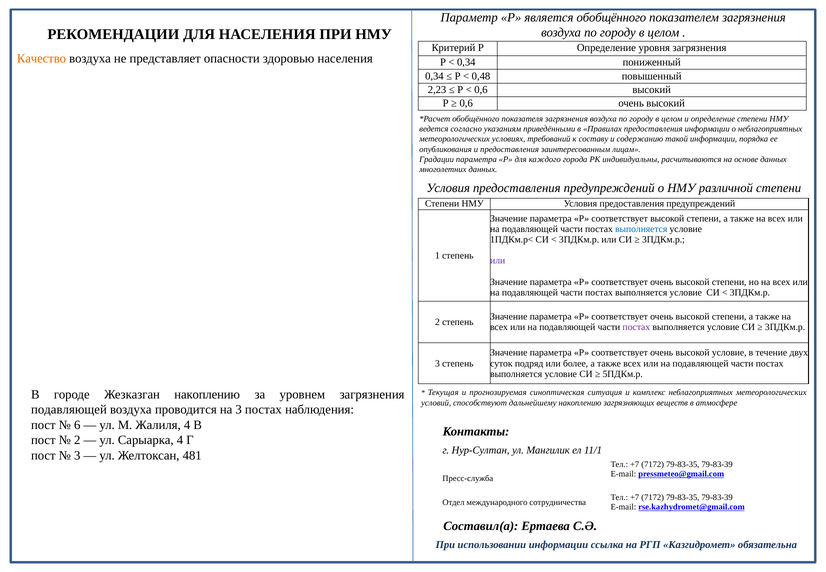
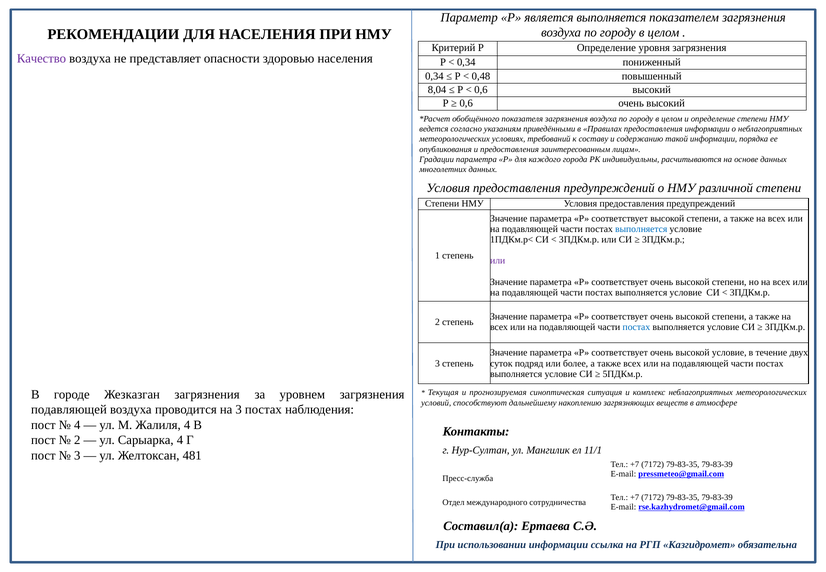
является обобщённого: обобщённого -> выполняется
Качество colour: orange -> purple
2,23: 2,23 -> 8,04
постах at (636, 327) colour: purple -> blue
Жезказган накоплению: накоплению -> загрязнения
6 at (77, 425): 6 -> 4
